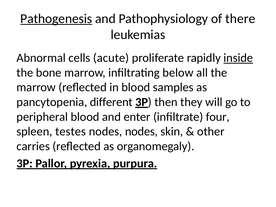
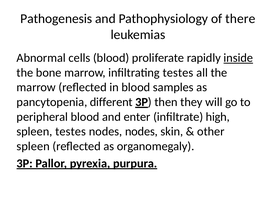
Pathogenesis underline: present -> none
cells acute: acute -> blood
infiltrating below: below -> testes
four: four -> high
carries at (33, 146): carries -> spleen
